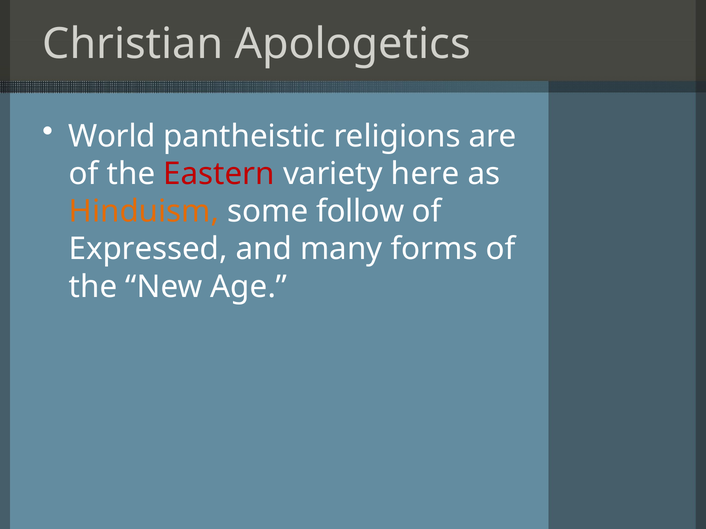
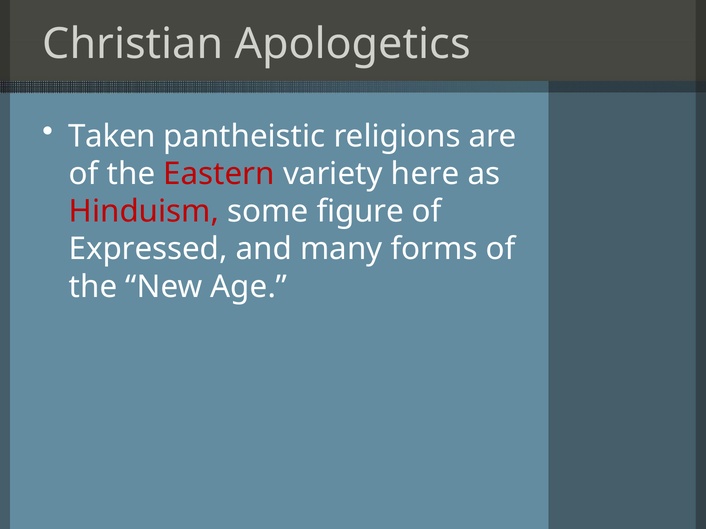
World: World -> Taken
Hinduism colour: orange -> red
follow: follow -> figure
